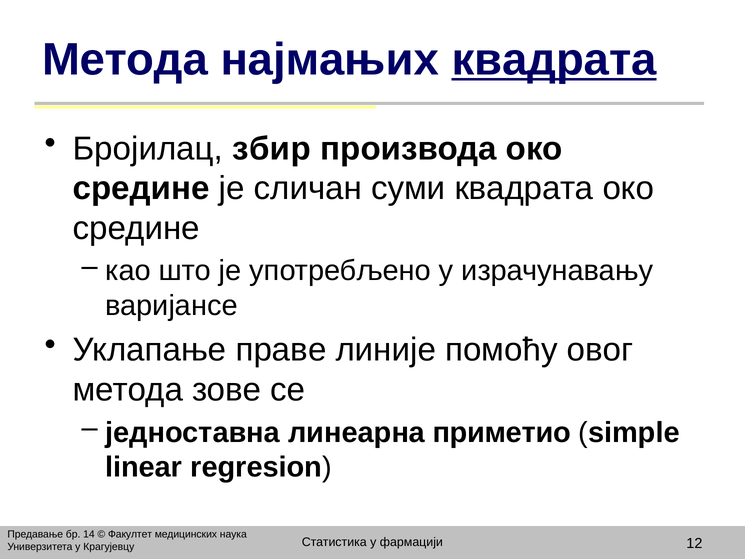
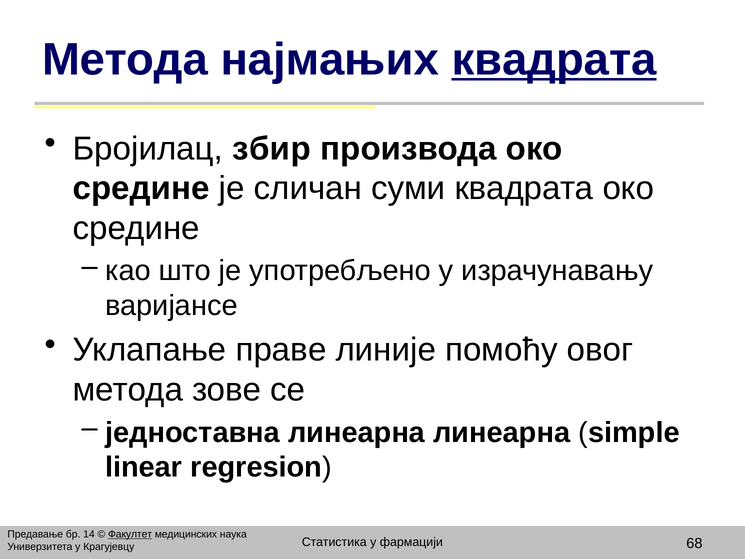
линеарна приметио: приметио -> линеарна
Факултет underline: none -> present
12: 12 -> 68
